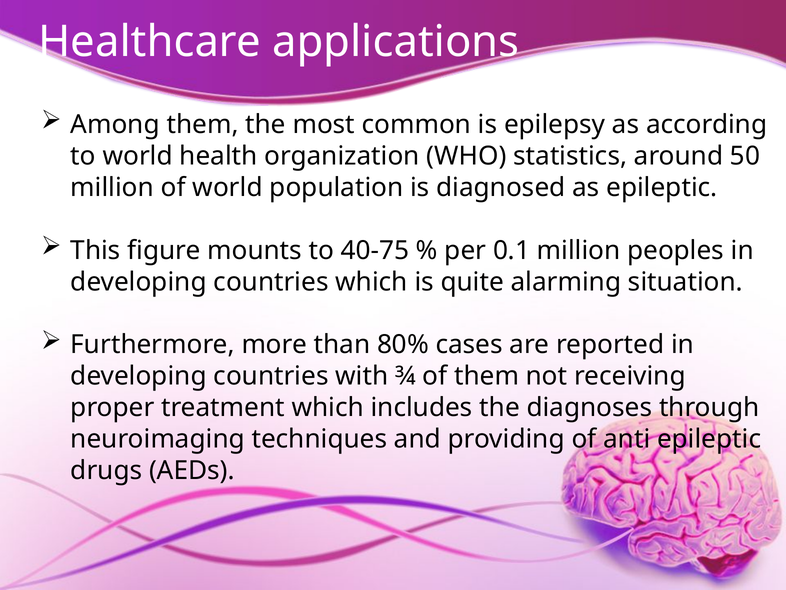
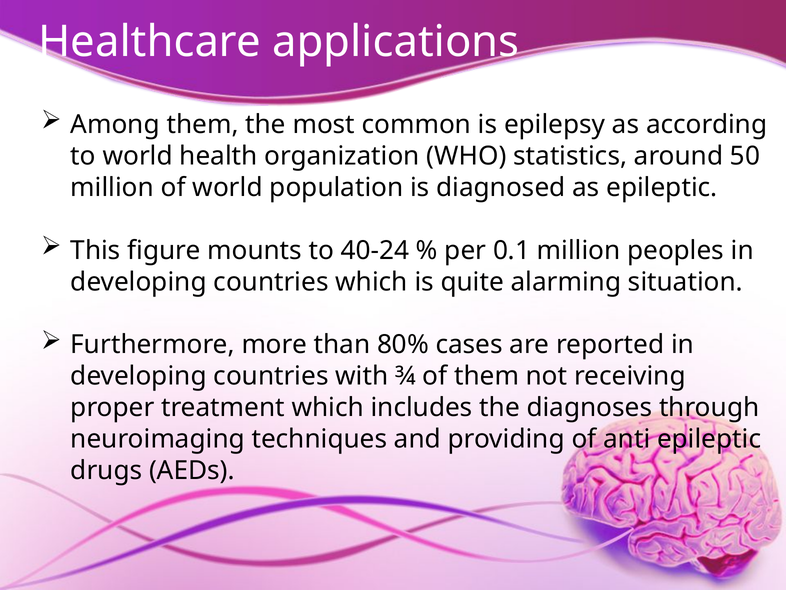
40-75: 40-75 -> 40-24
